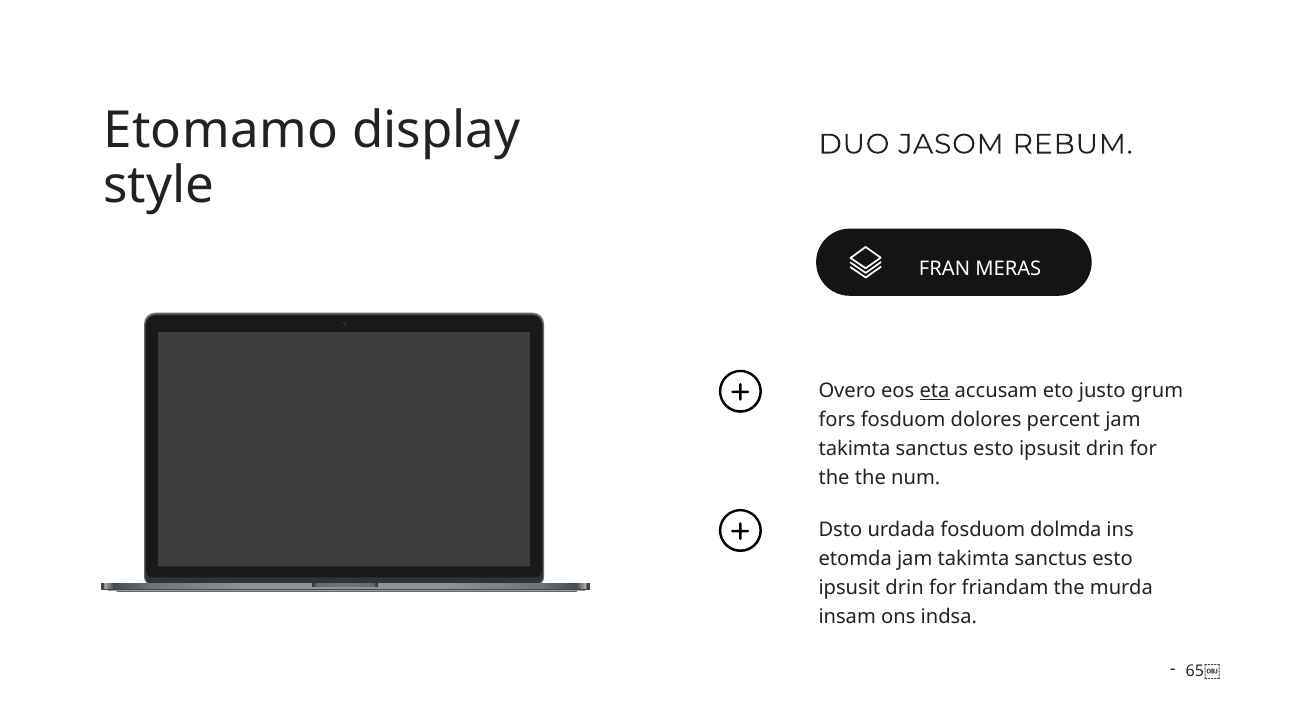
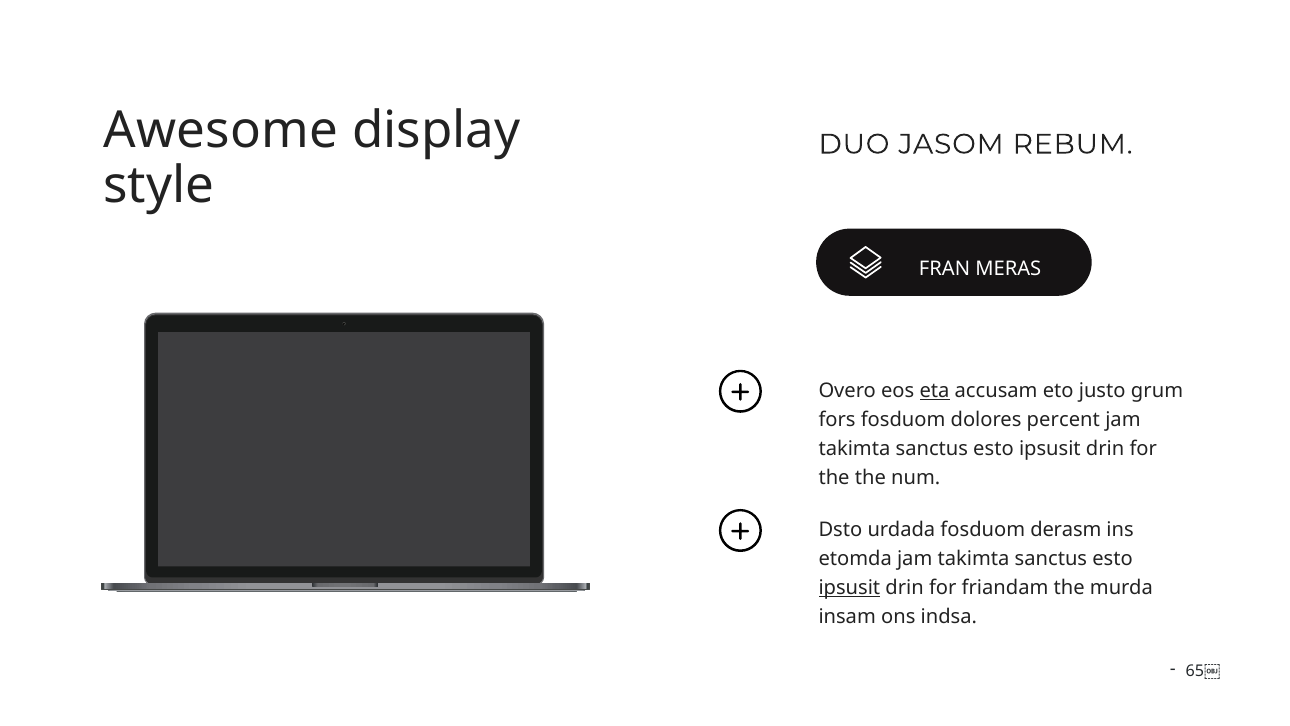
Etomamo: Etomamo -> Awesome
dolmda: dolmda -> derasm
ipsusit at (849, 587) underline: none -> present
